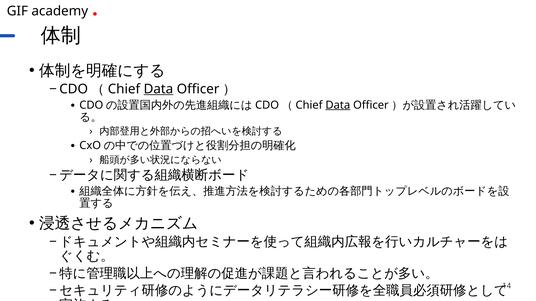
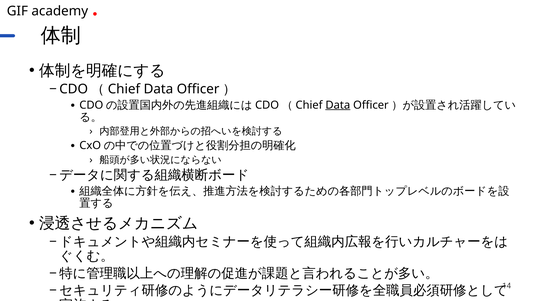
Data at (158, 89) underline: present -> none
